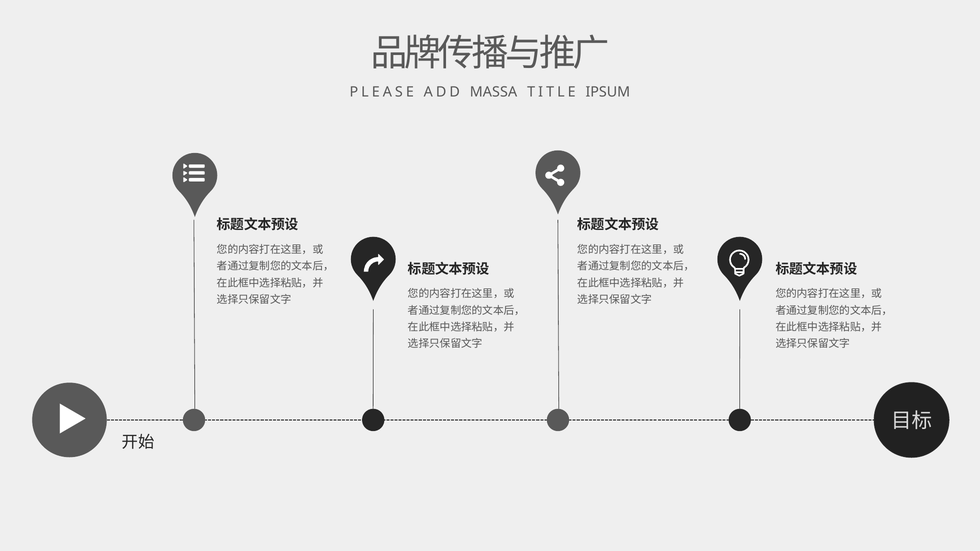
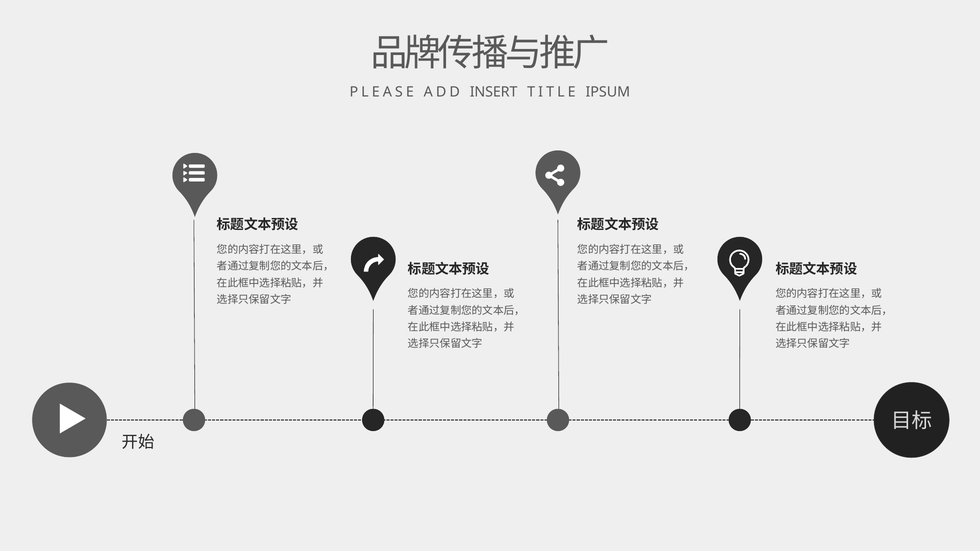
MASSA: MASSA -> INSERT
